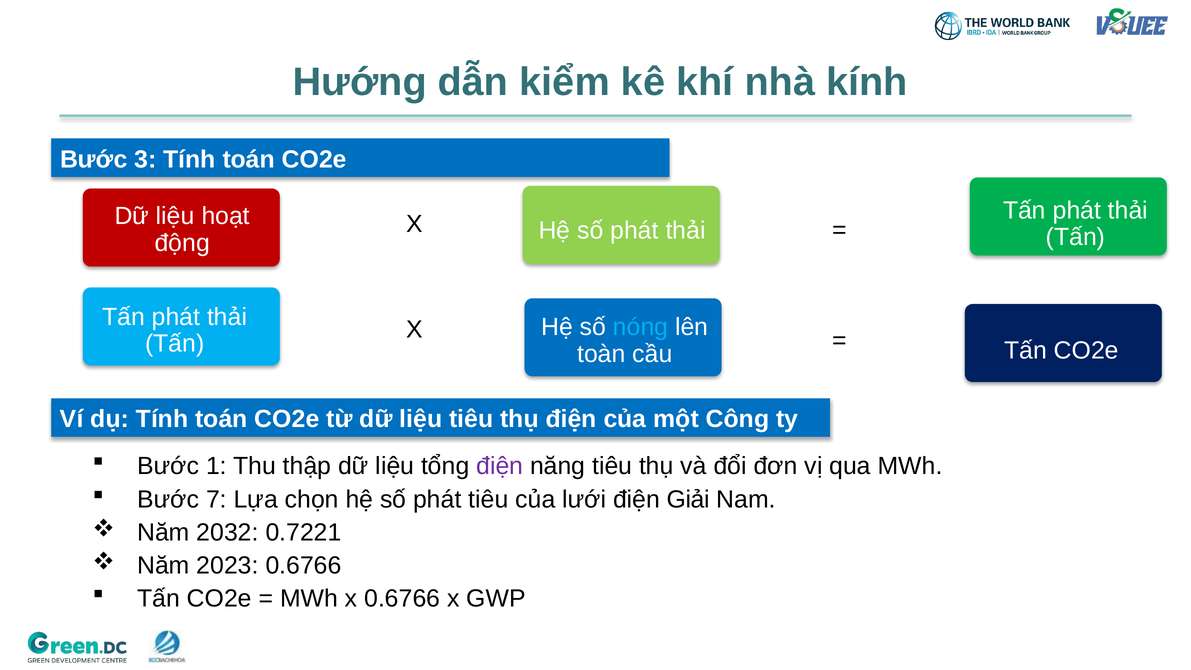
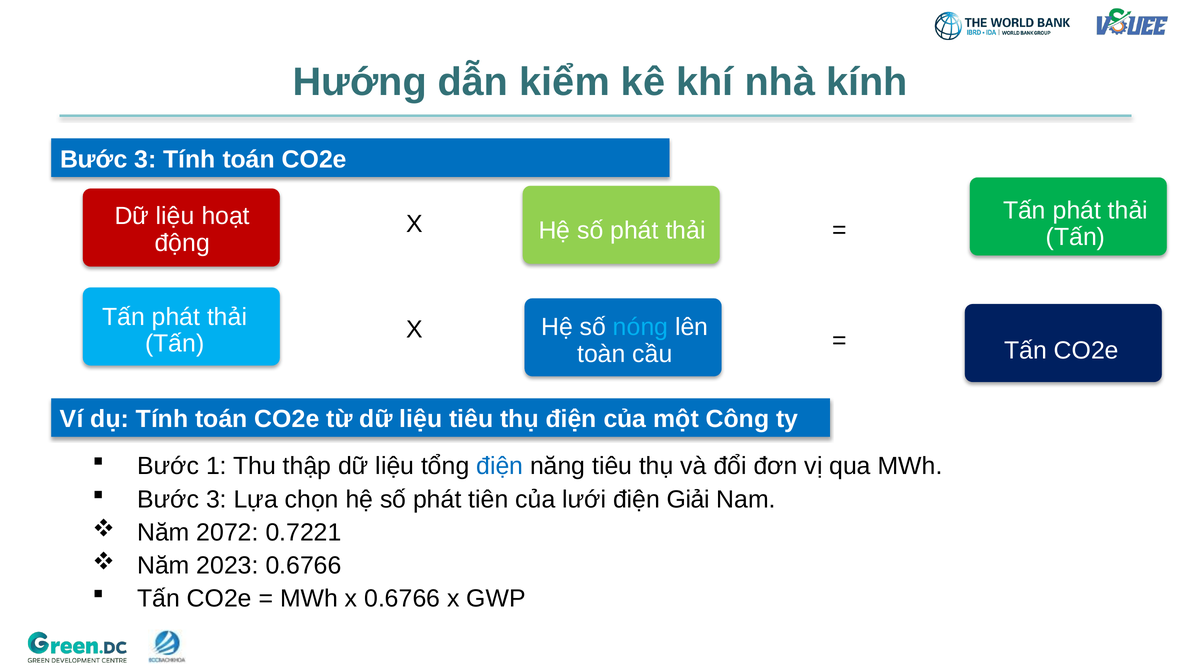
điện at (500, 466) colour: purple -> blue
7 at (216, 499): 7 -> 3
phát tiêu: tiêu -> tiên
2032: 2032 -> 2072
